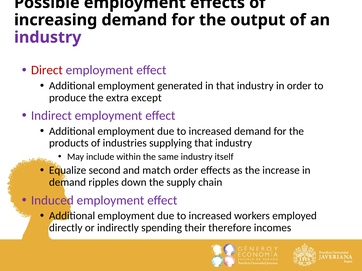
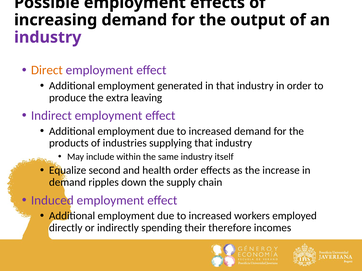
Direct colour: red -> orange
except: except -> leaving
match: match -> health
